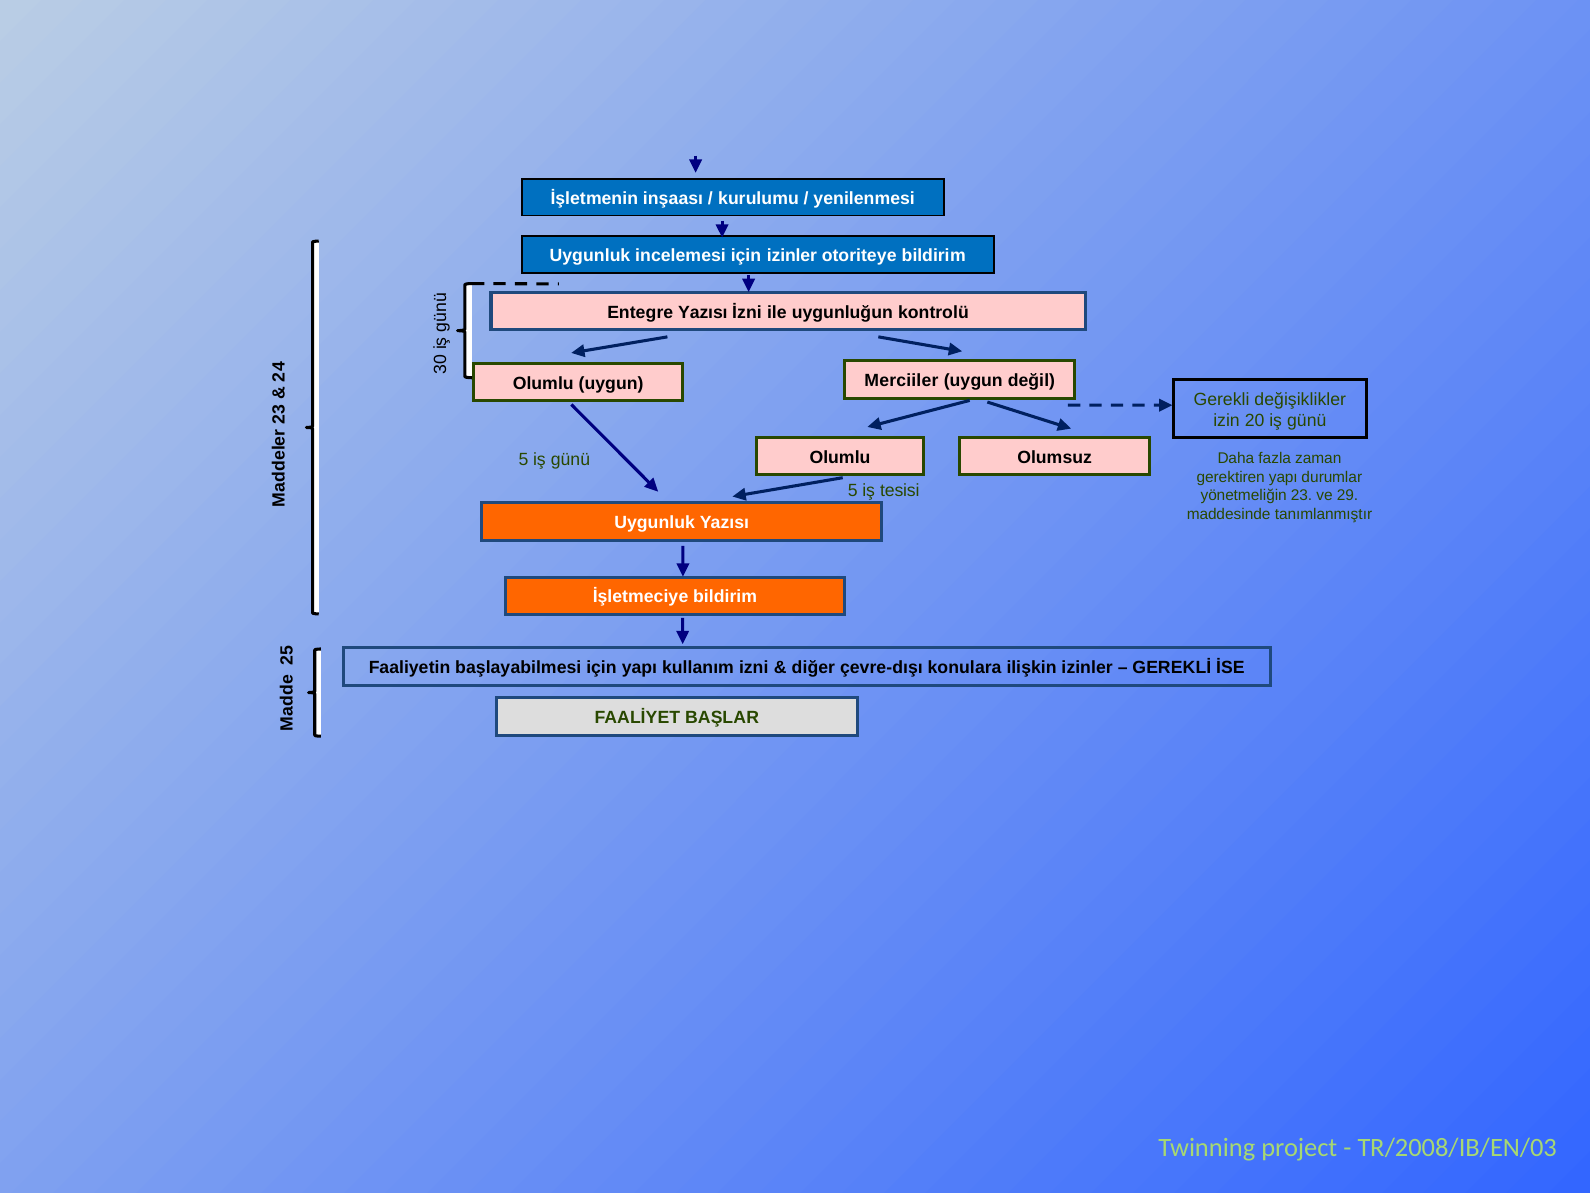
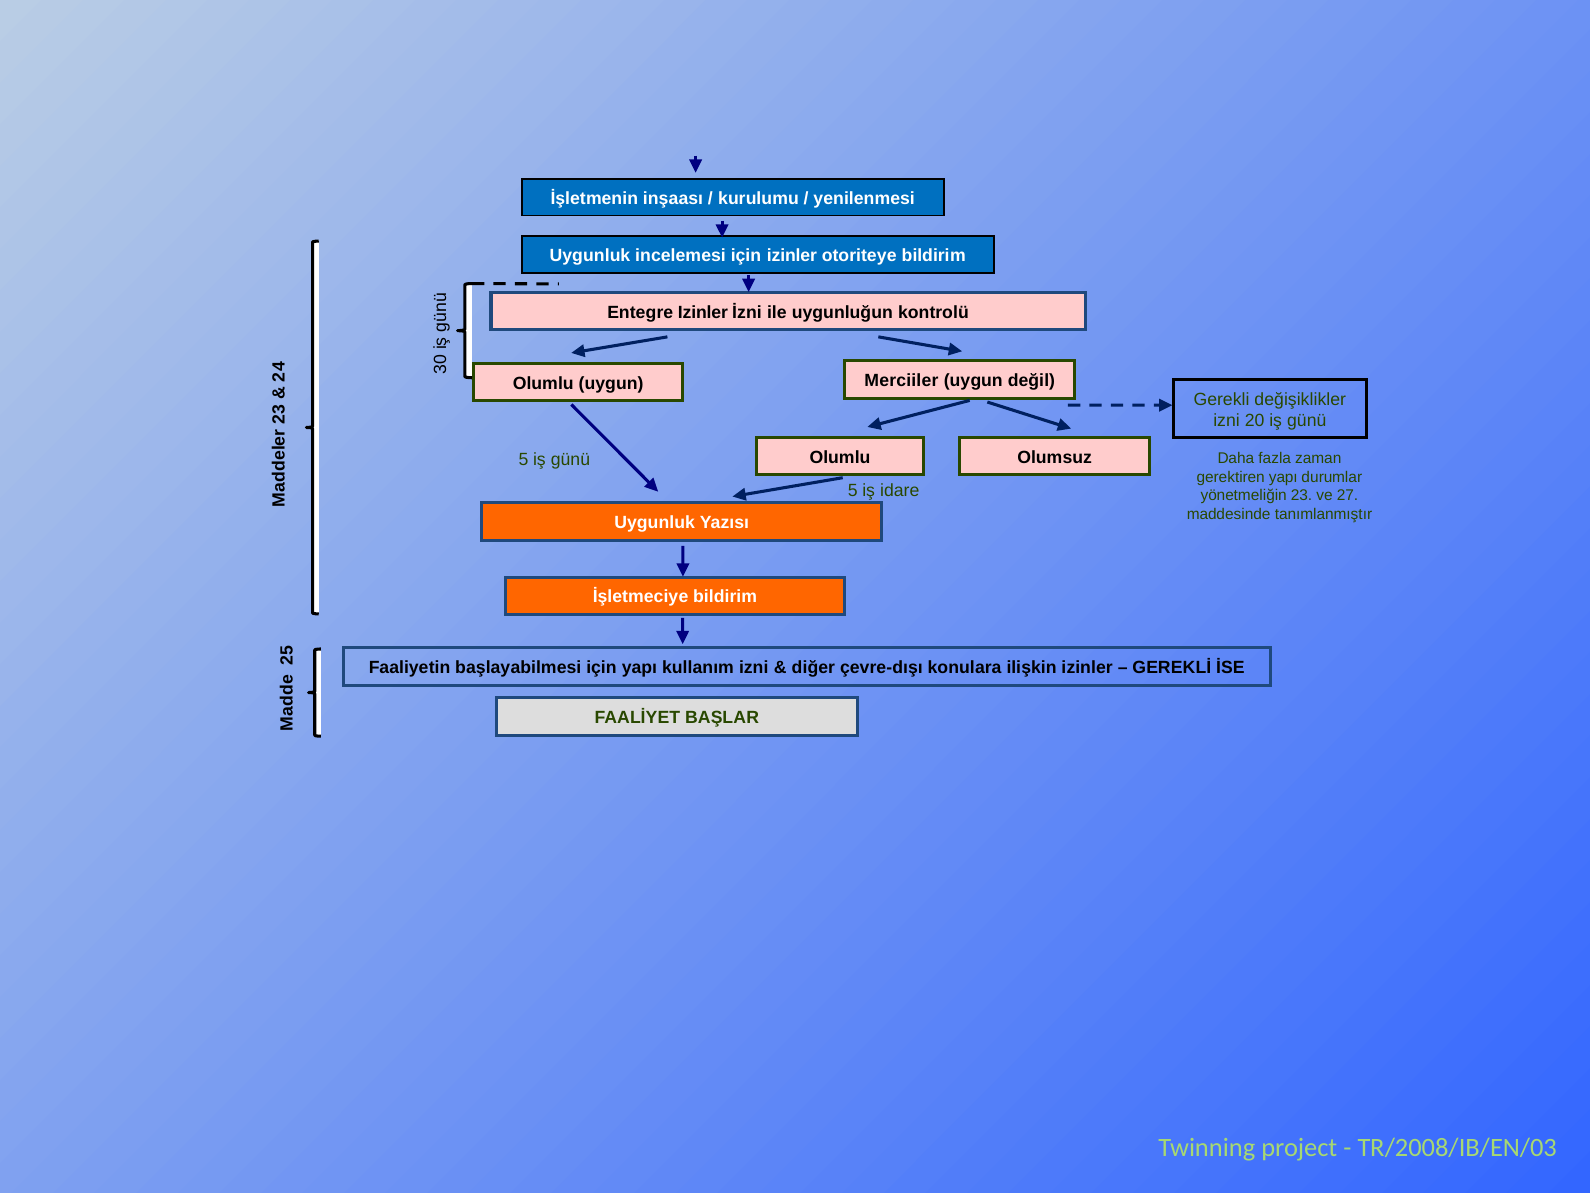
Entegre Yazısı: Yazısı -> Izinler
izin at (1227, 420): izin -> izni
tesisi: tesisi -> idare
29: 29 -> 27
